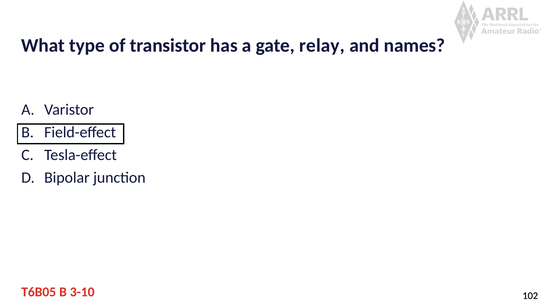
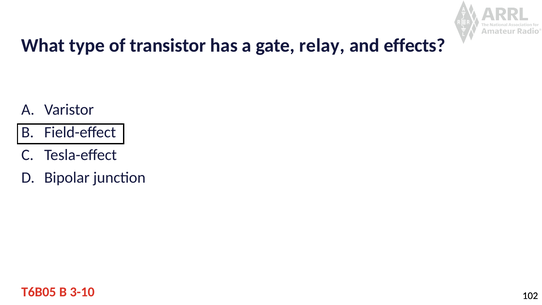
names: names -> effects
